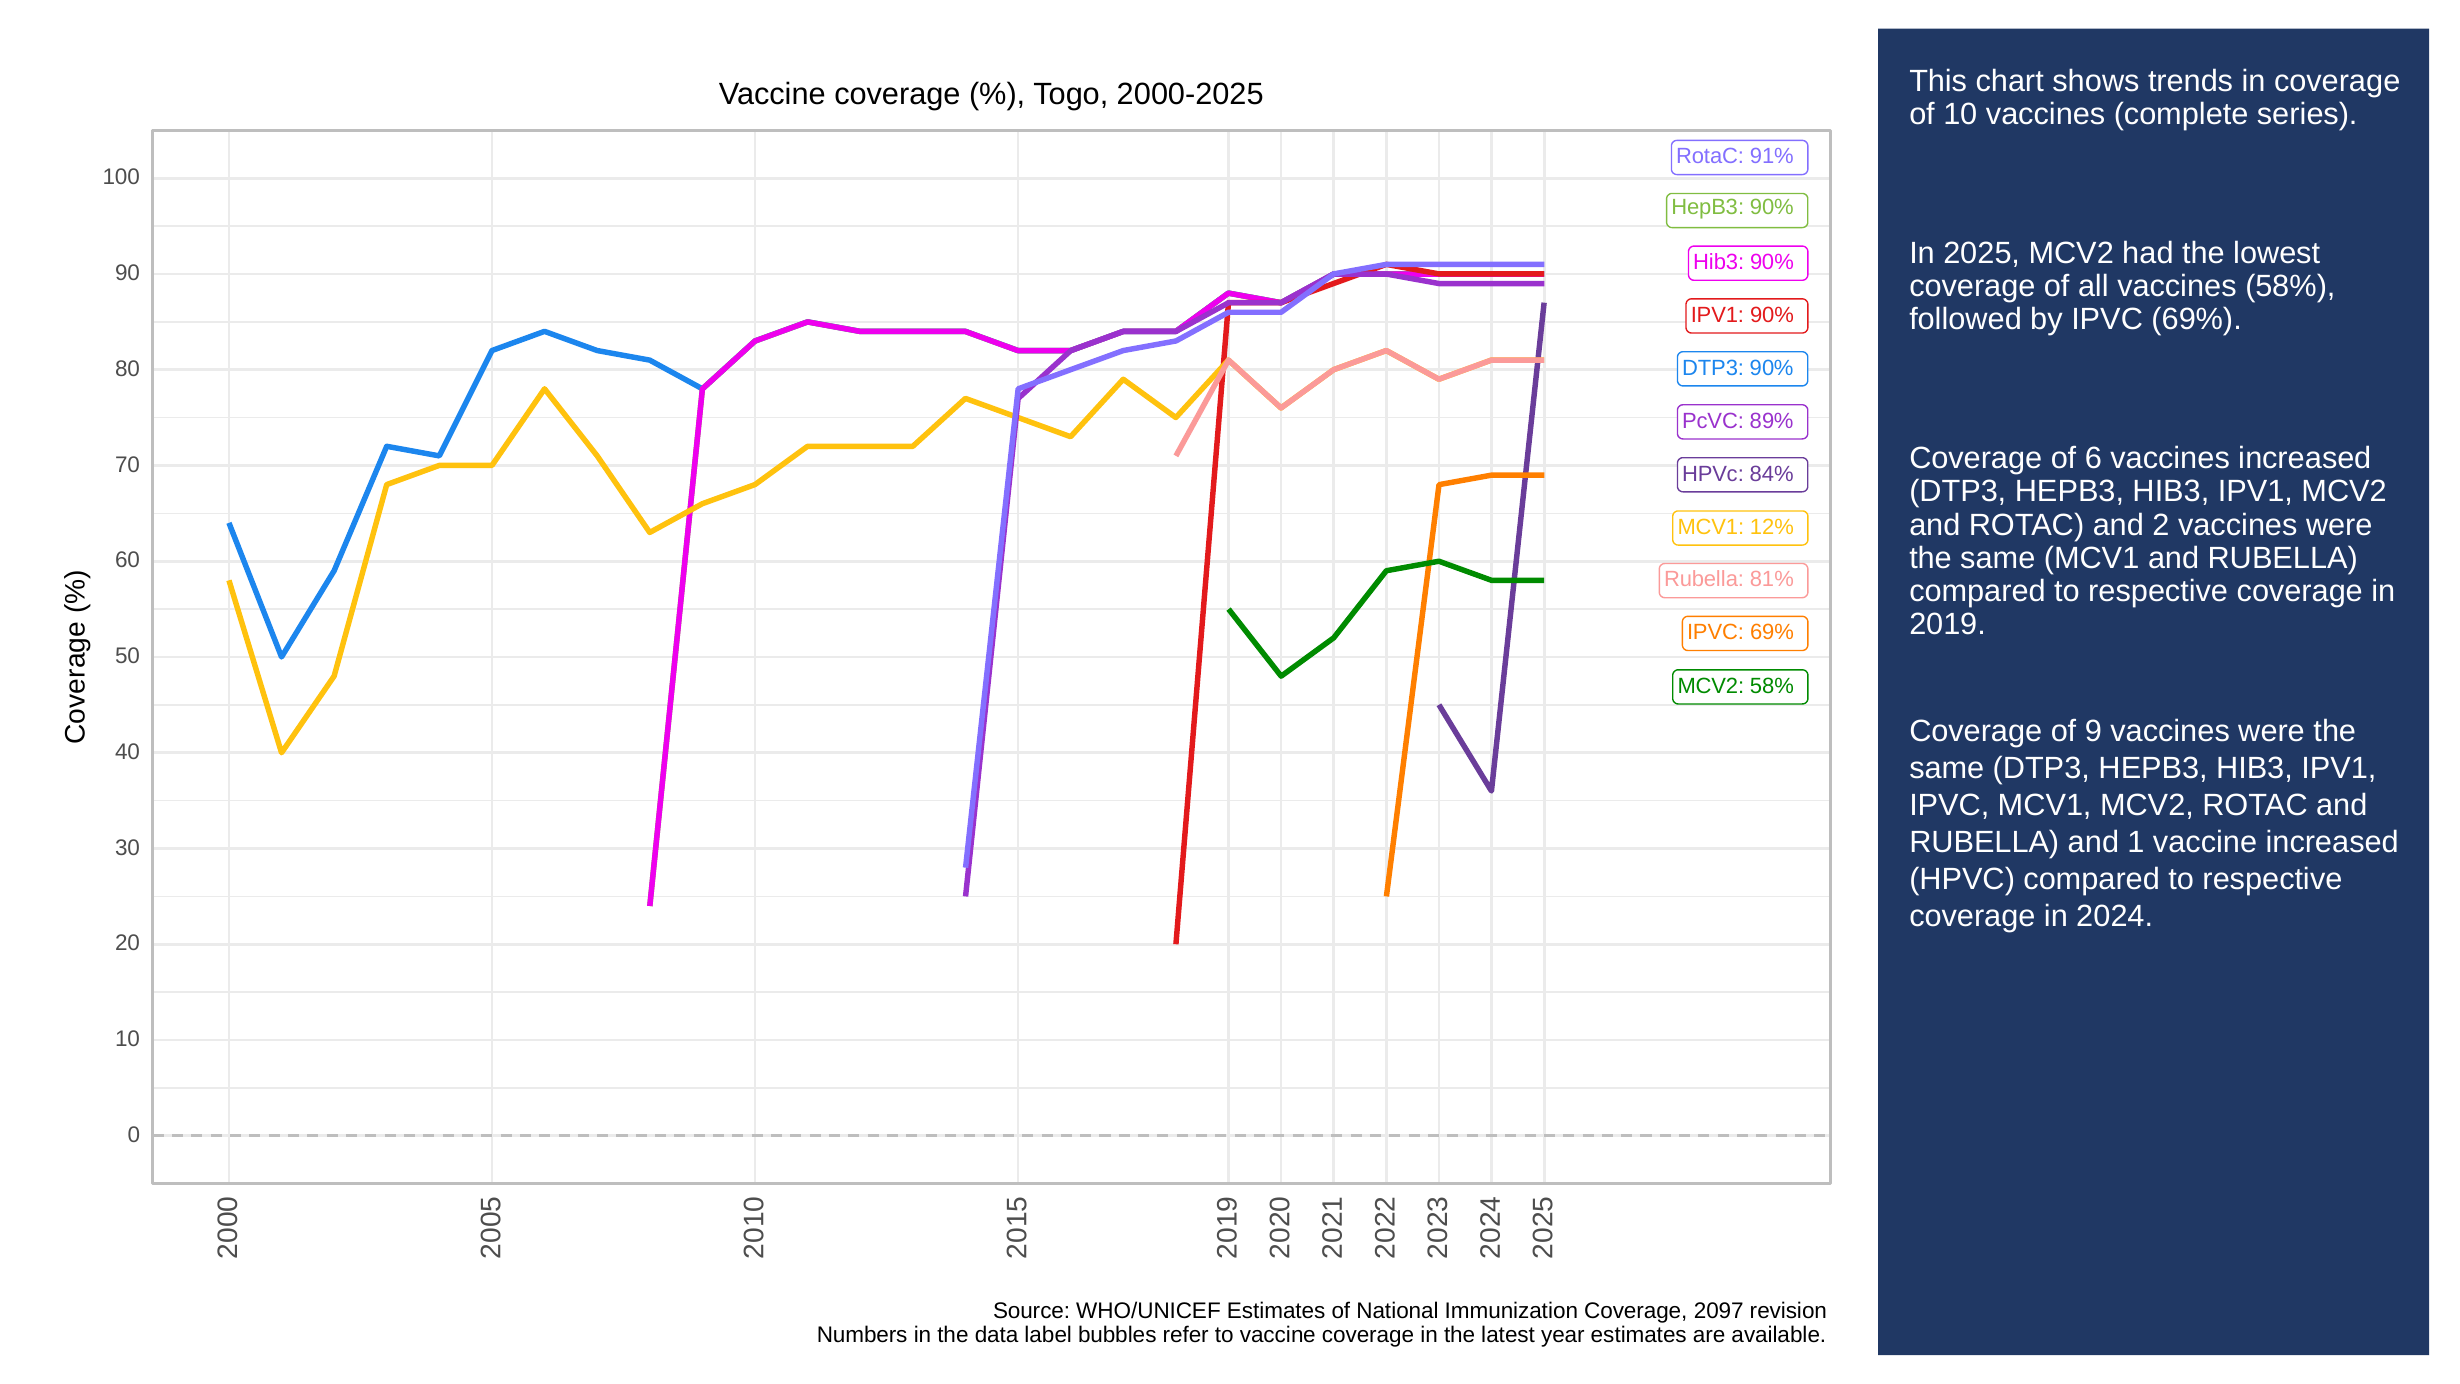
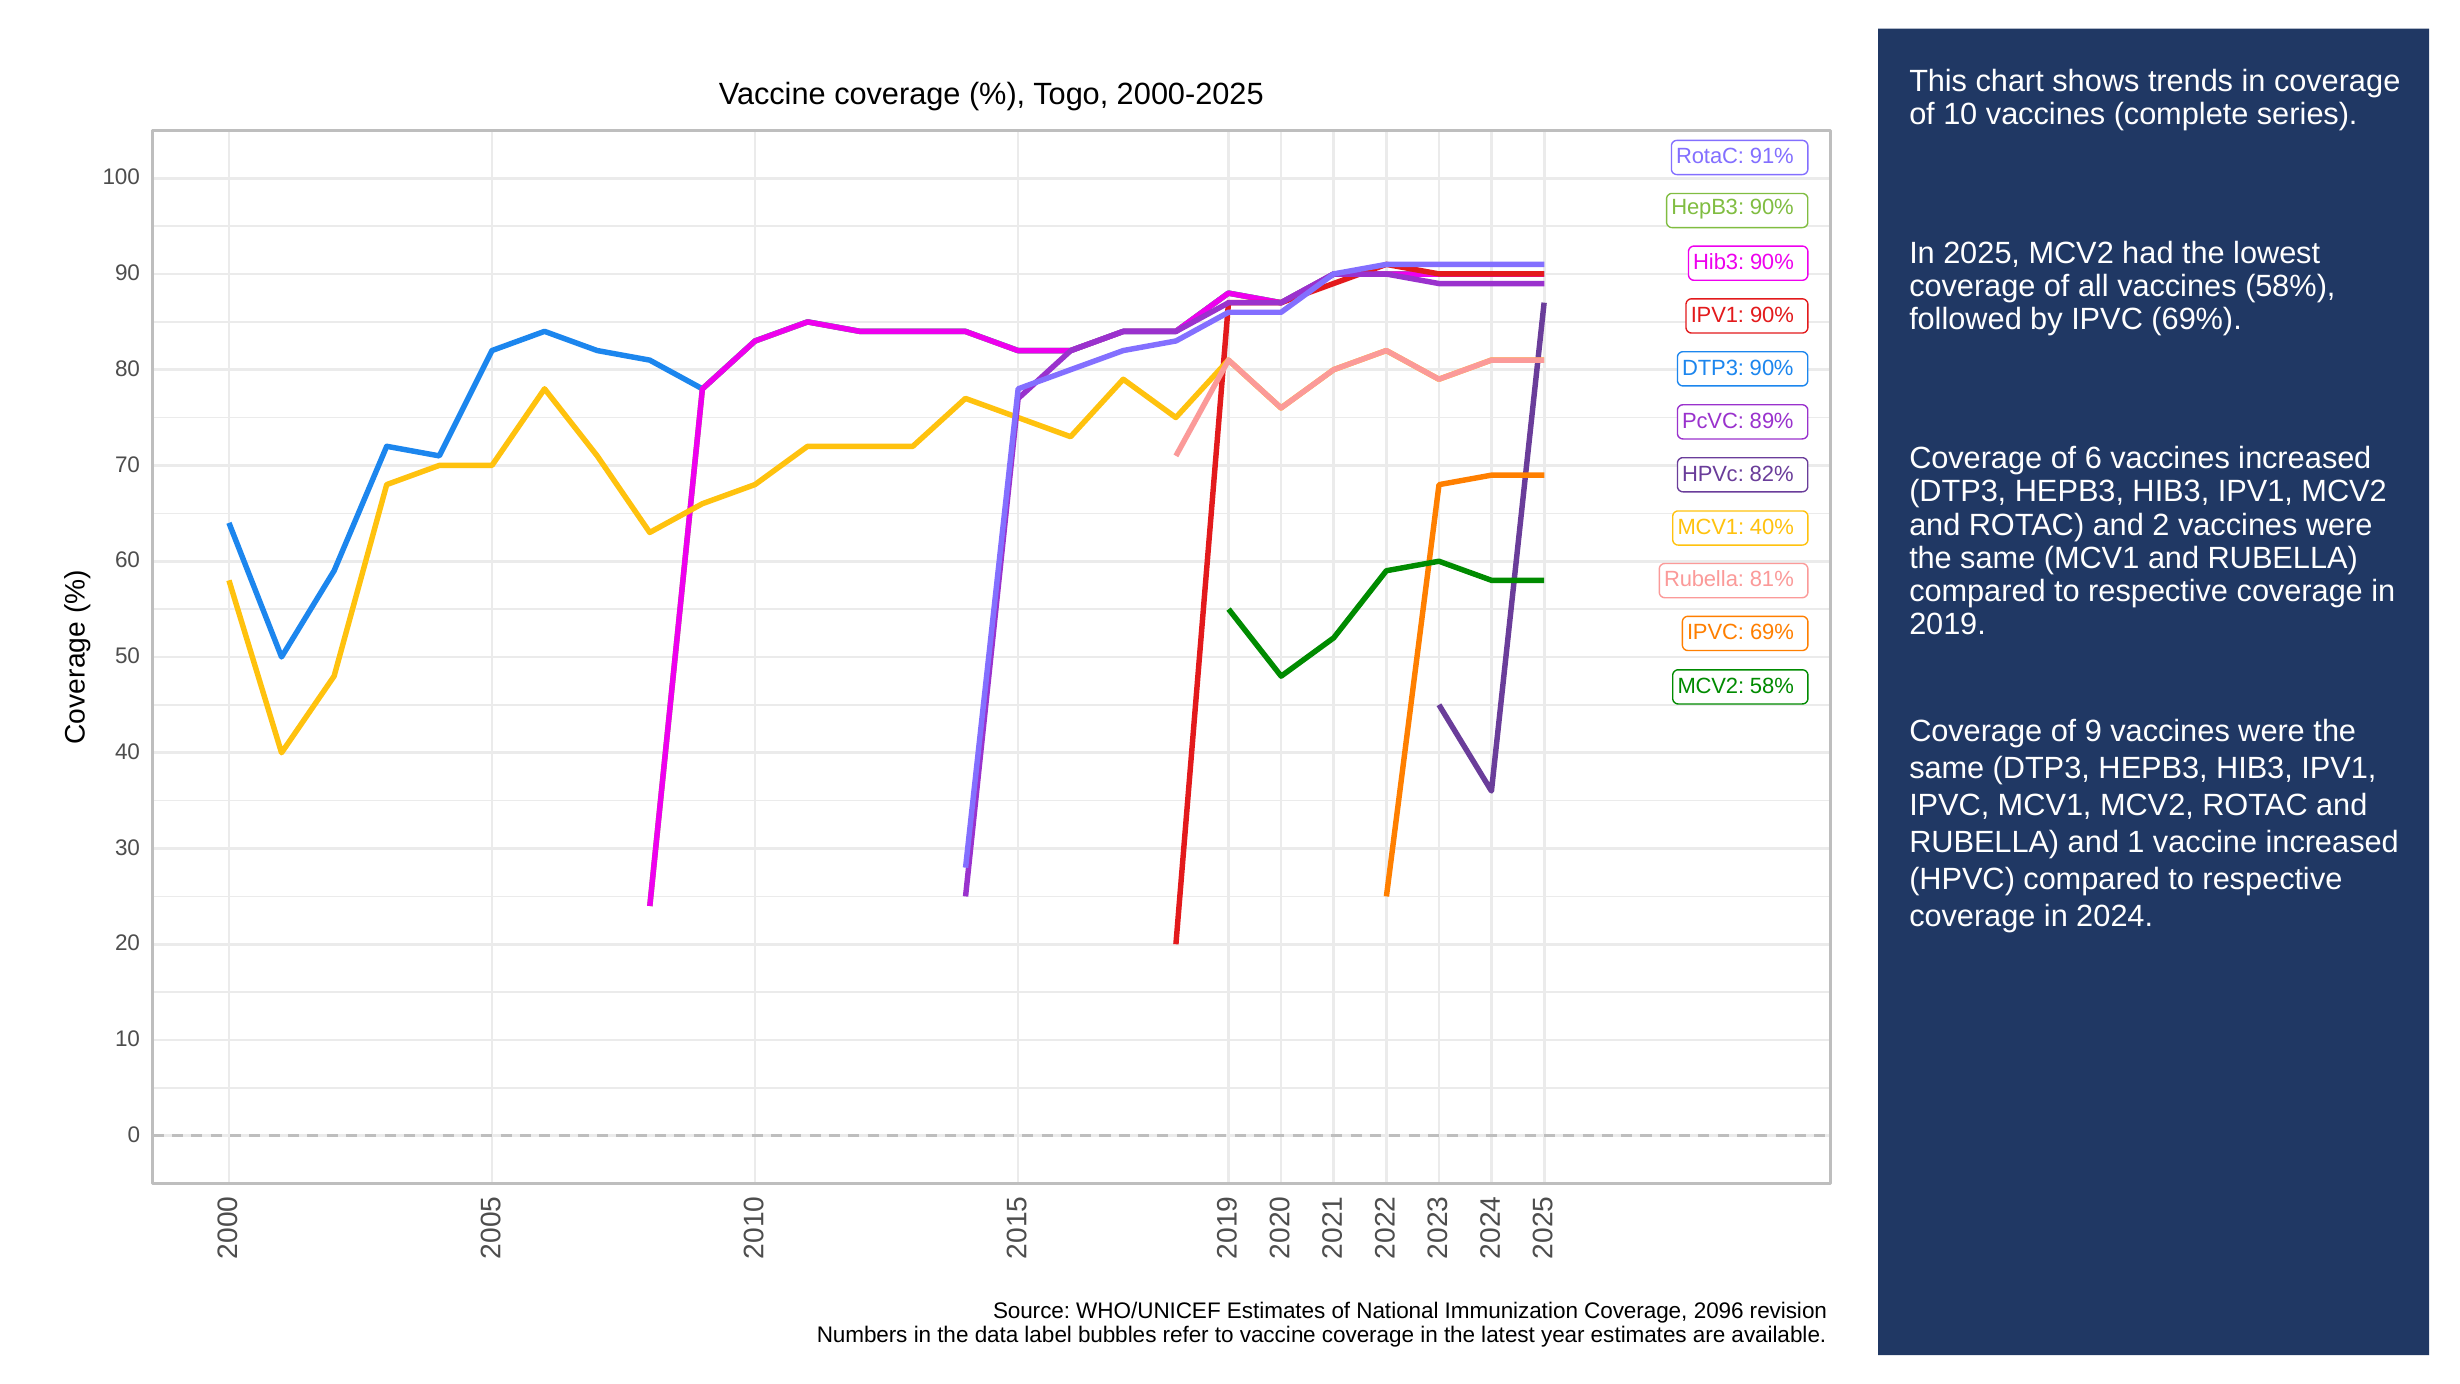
84%: 84% -> 82%
12%: 12% -> 40%
2097: 2097 -> 2096
